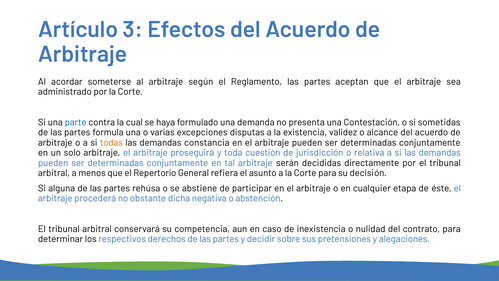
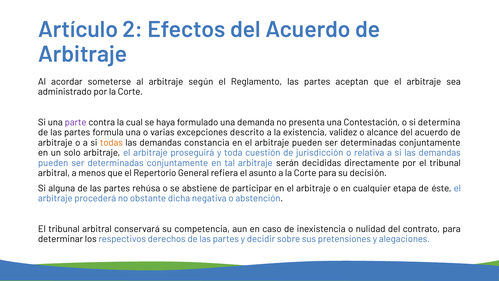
3: 3 -> 2
parte colour: blue -> purple
sometidas: sometidas -> determina
disputas: disputas -> descrito
